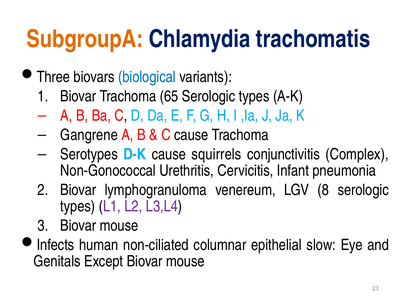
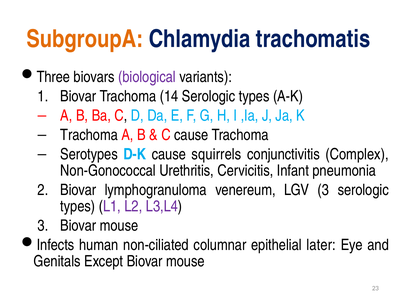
biological colour: blue -> purple
65: 65 -> 14
Gangrene at (89, 135): Gangrene -> Trachoma
LGV 8: 8 -> 3
slow: slow -> later
